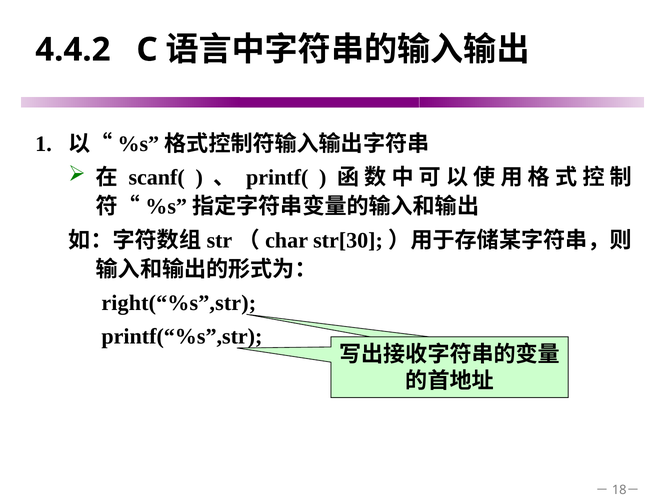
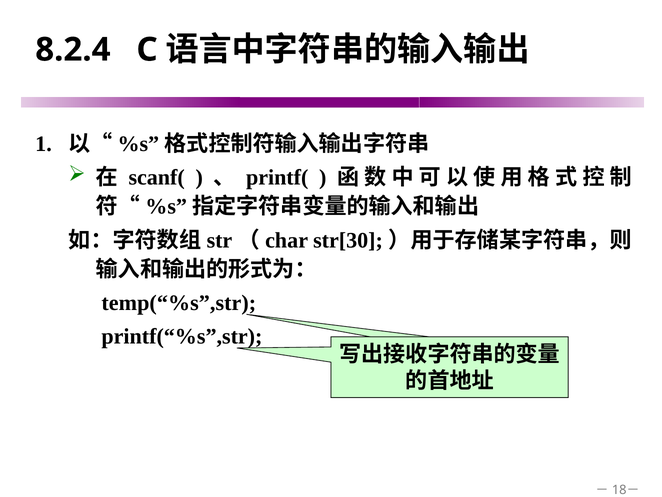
4.4.2: 4.4.2 -> 8.2.4
right(“%s”,str: right(“%s”,str -> temp(“%s”,str
